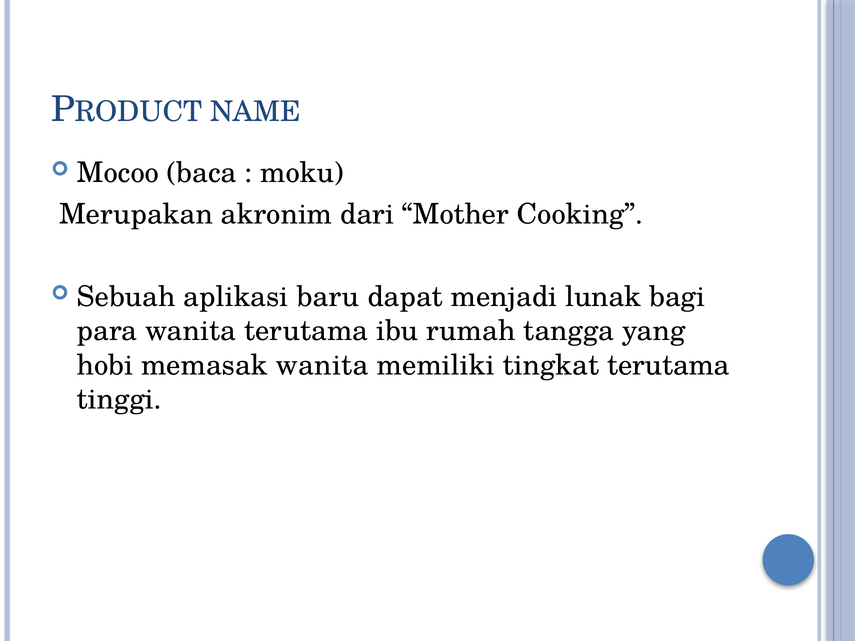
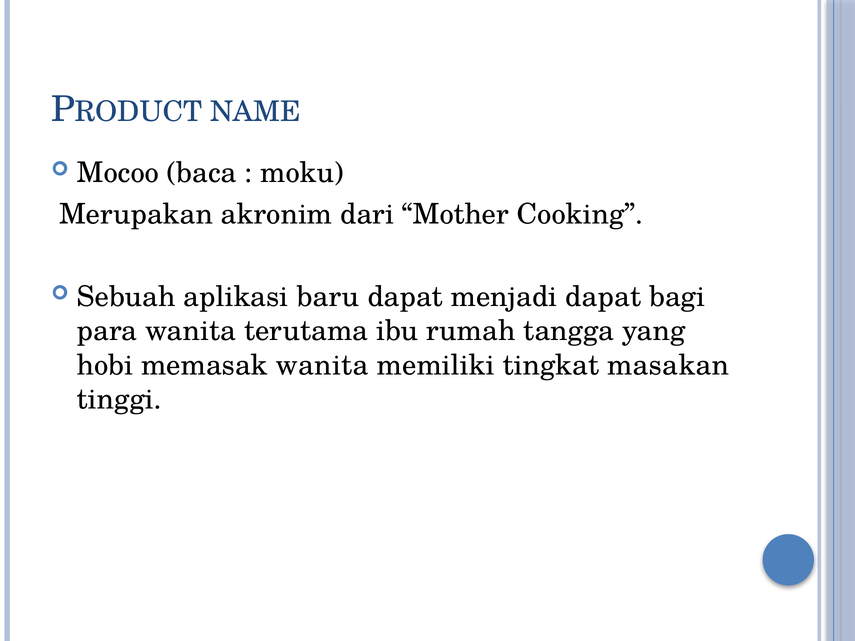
menjadi lunak: lunak -> dapat
tingkat terutama: terutama -> masakan
